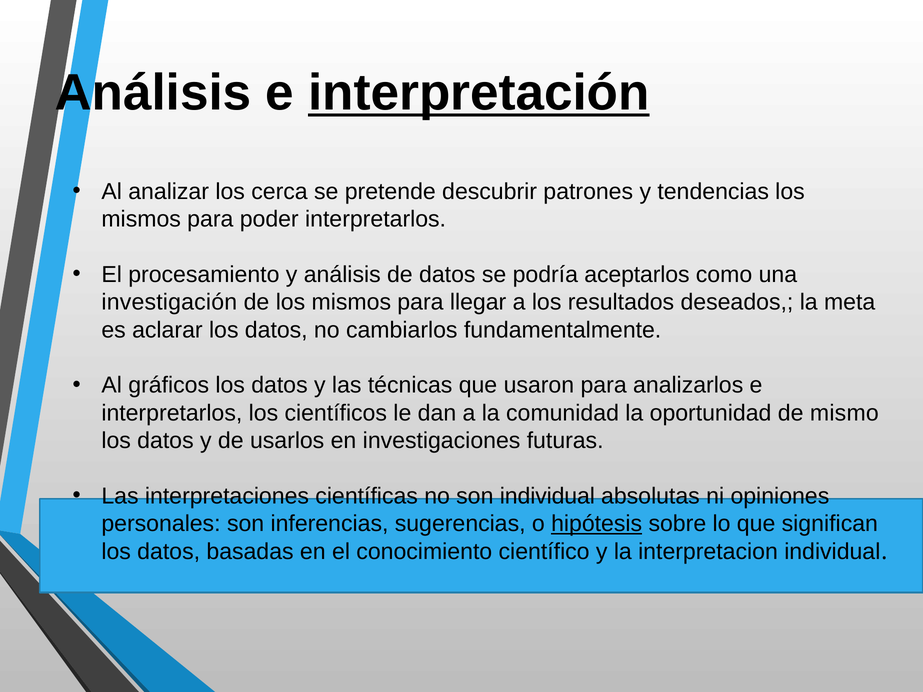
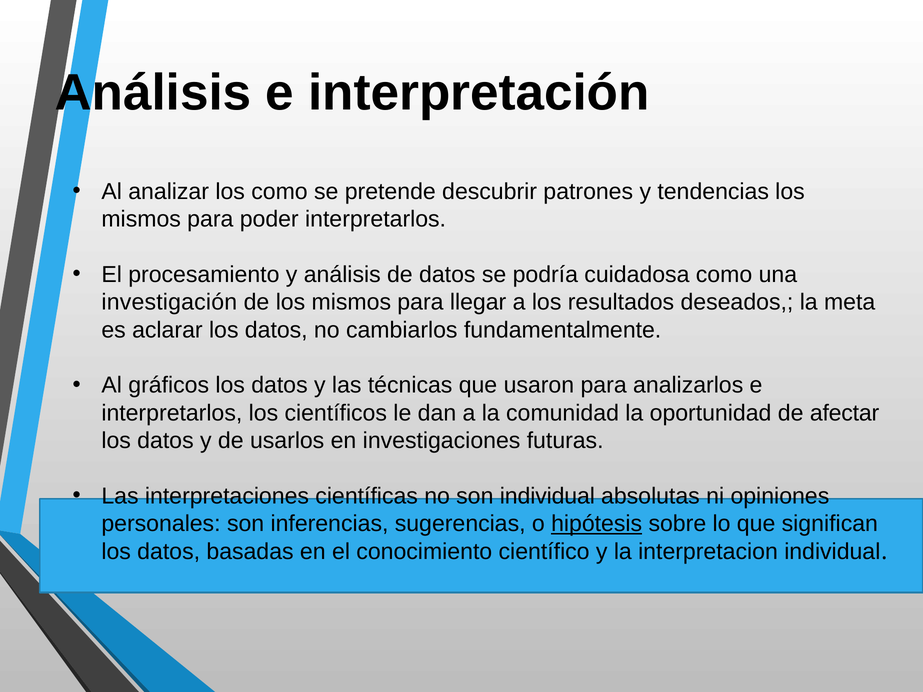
interpretación underline: present -> none
los cerca: cerca -> como
aceptarlos: aceptarlos -> cuidadosa
mismo: mismo -> afectar
